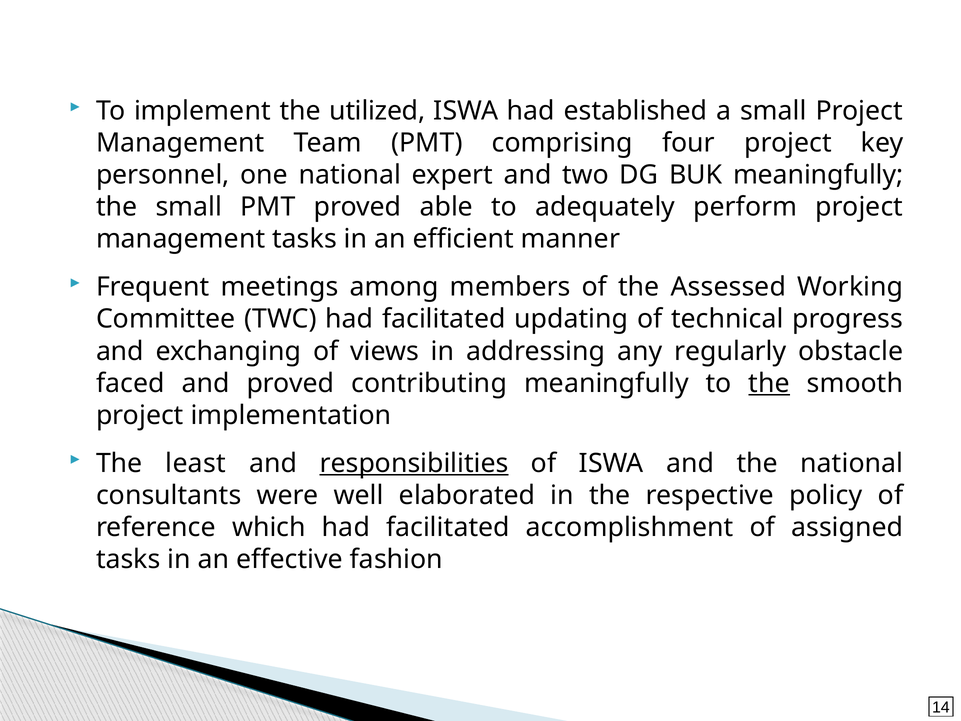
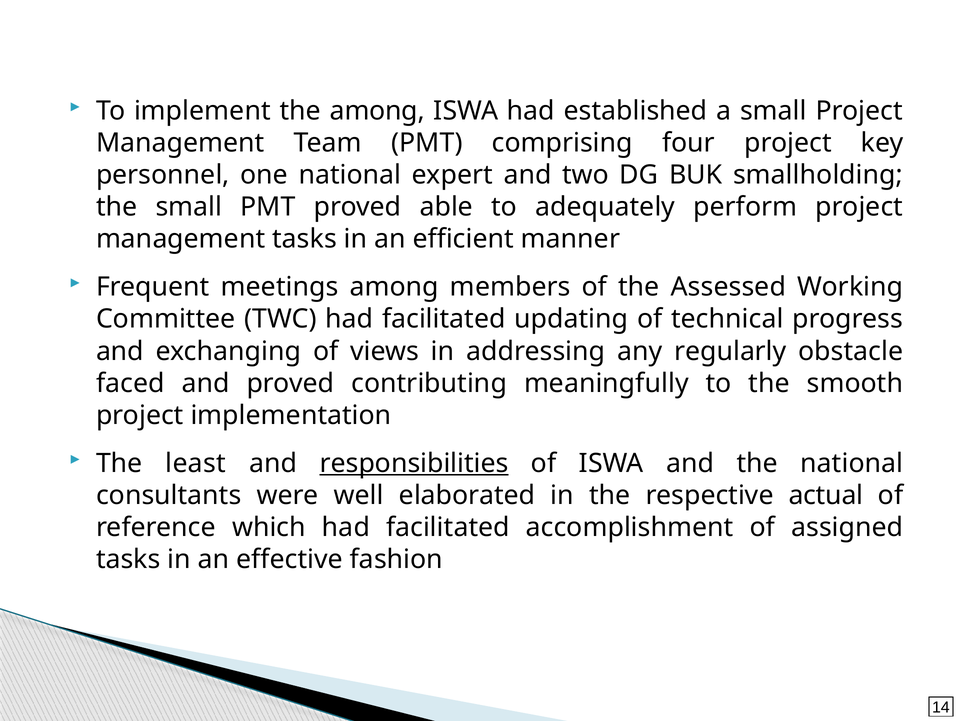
the utilized: utilized -> among
BUK meaningfully: meaningfully -> smallholding
the at (769, 383) underline: present -> none
policy: policy -> actual
